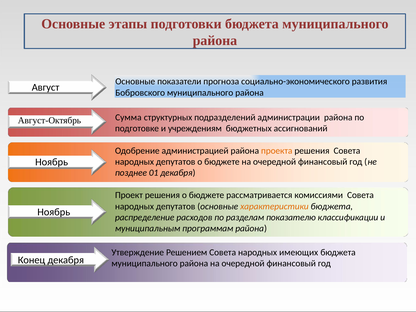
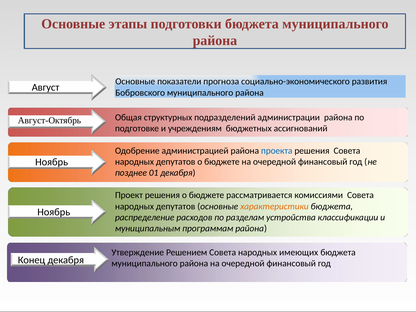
Сумма: Сумма -> Общая
проекта colour: orange -> blue
показателю: показателю -> устройства
